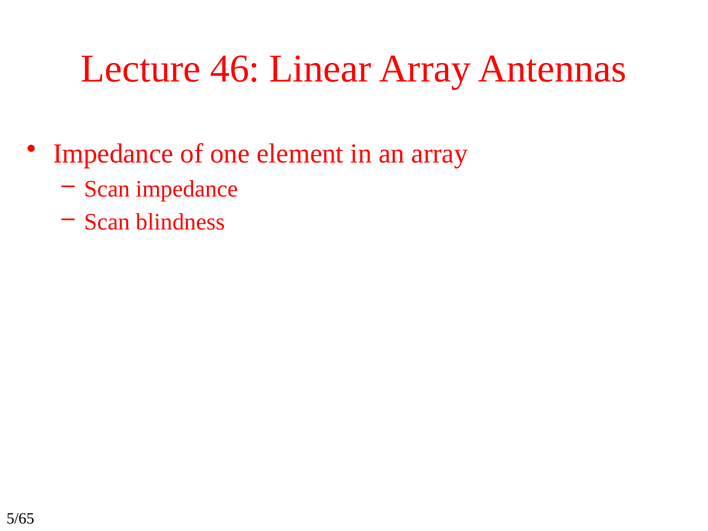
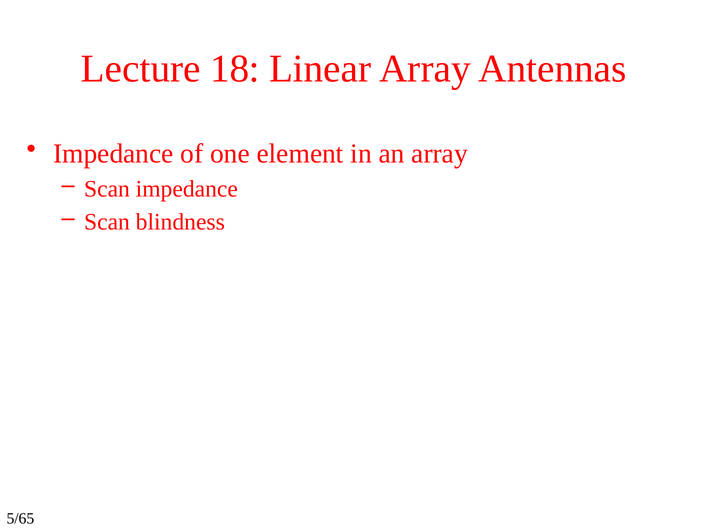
46: 46 -> 18
